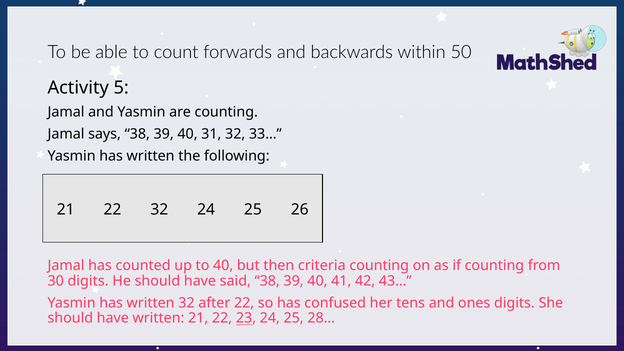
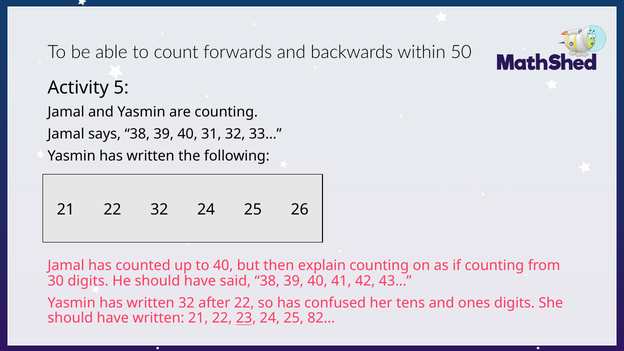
criteria: criteria -> explain
28…: 28… -> 82…
